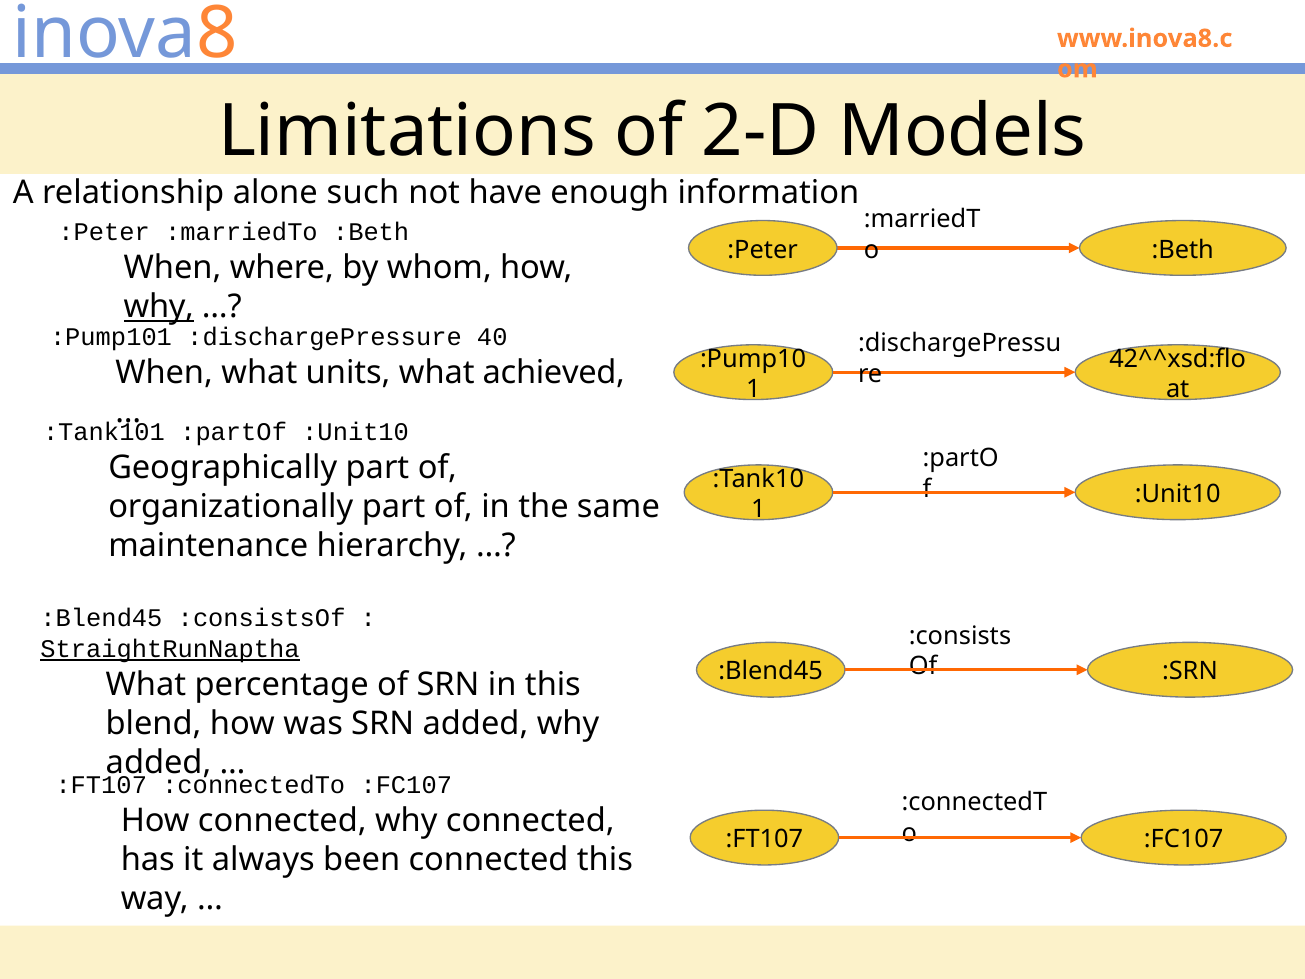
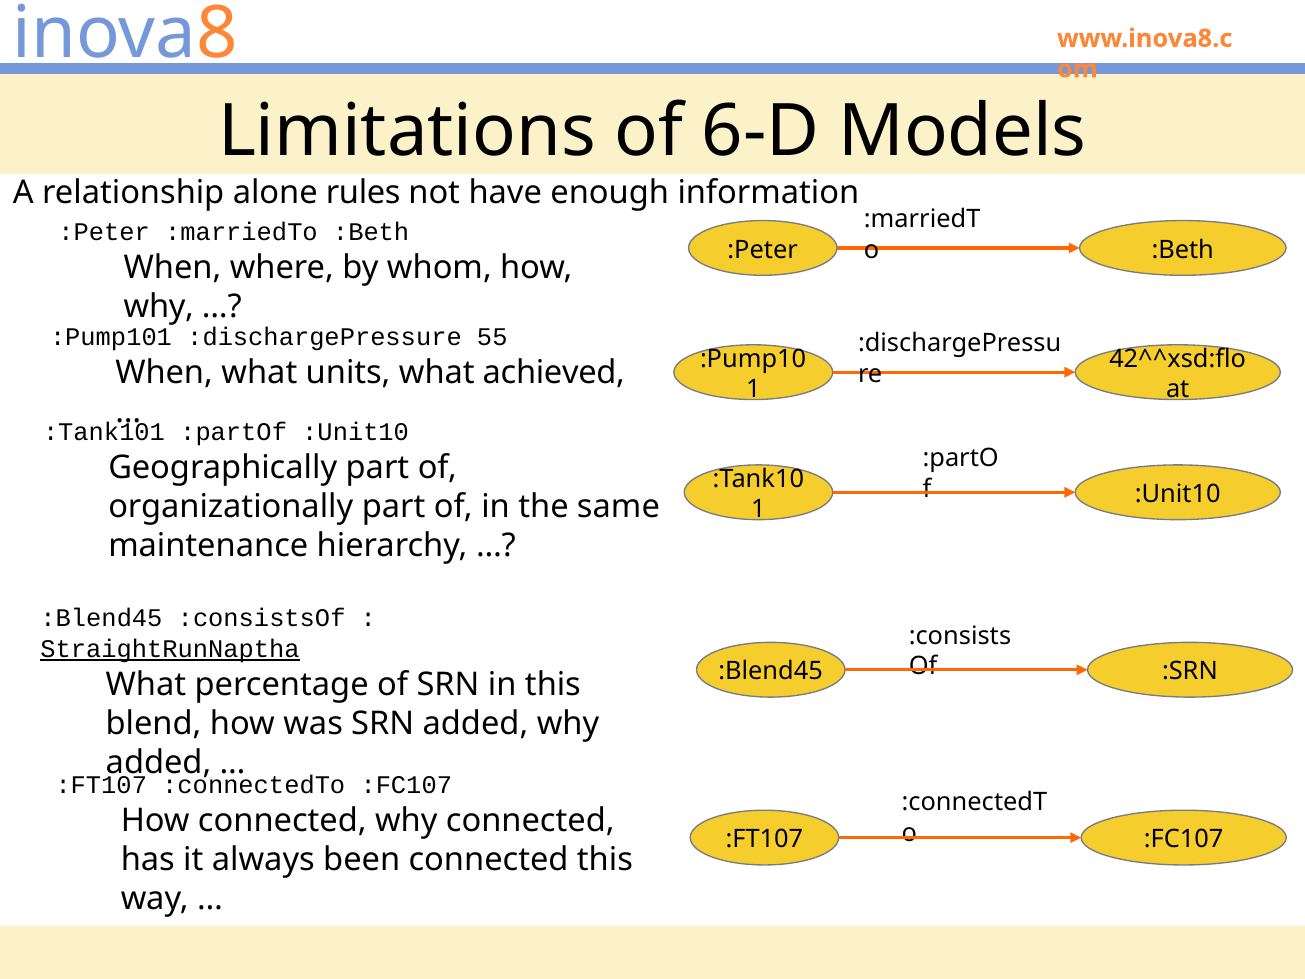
2-D: 2-D -> 6-D
such: such -> rules
why at (159, 306) underline: present -> none
40: 40 -> 55
